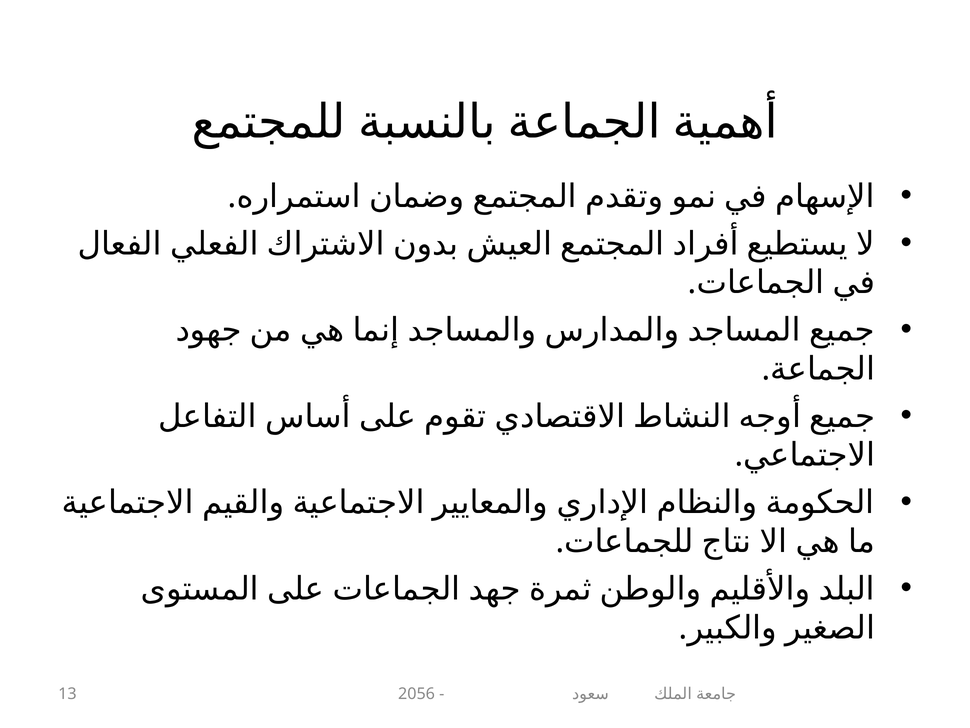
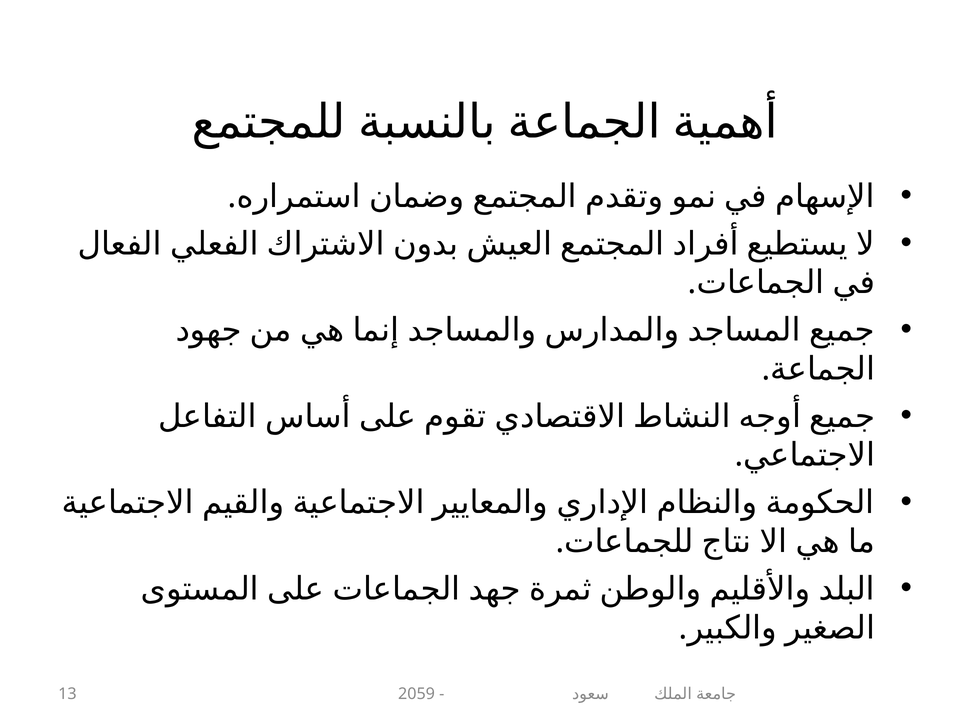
2056: 2056 -> 2059
